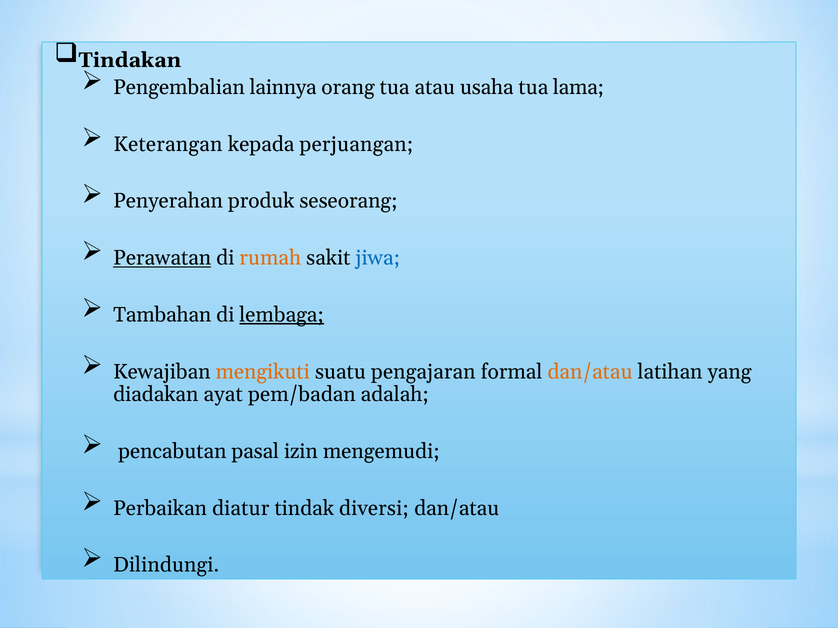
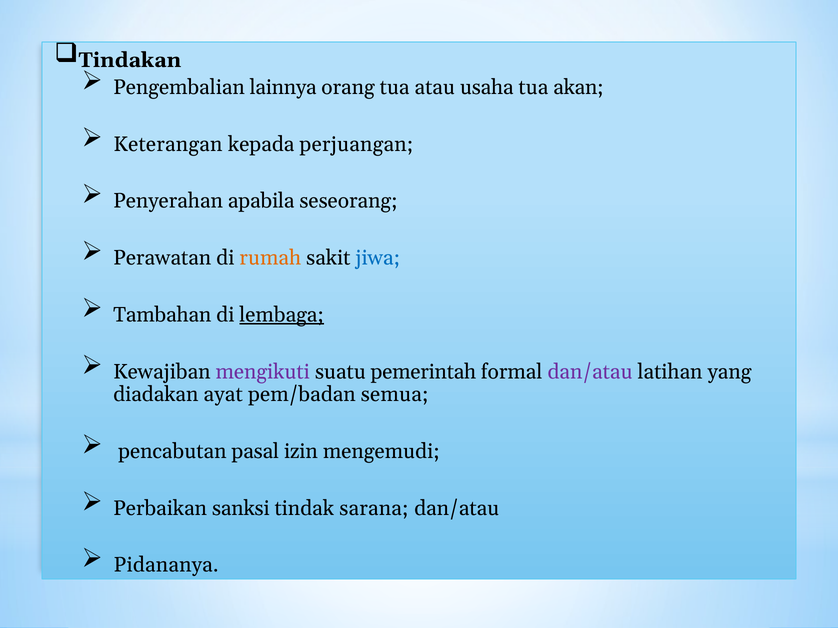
lama: lama -> akan
produk: produk -> apabila
Perawatan underline: present -> none
mengikuti colour: orange -> purple
pengajaran: pengajaran -> pemerintah
dan/atau at (590, 372) colour: orange -> purple
adalah: adalah -> semua
diatur: diatur -> sanksi
diversi: diversi -> sarana
Dilindungi: Dilindungi -> Pidananya
